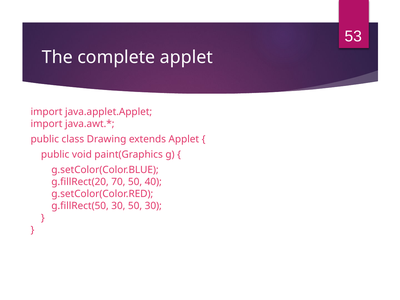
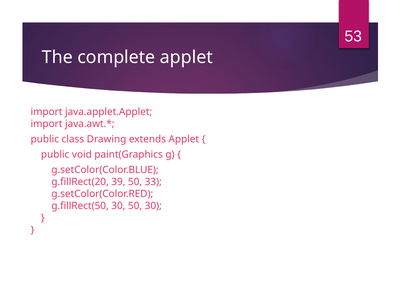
70: 70 -> 39
40: 40 -> 33
